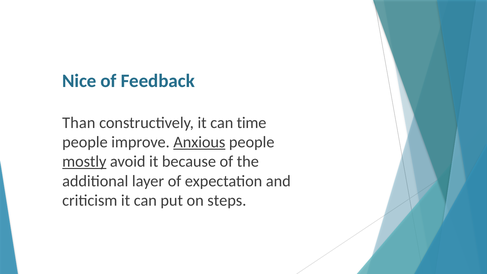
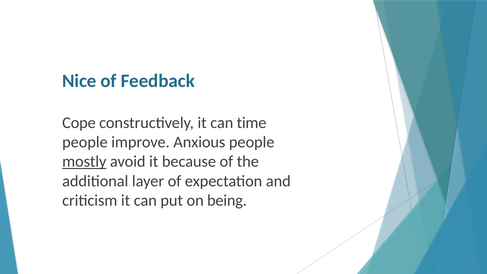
Than: Than -> Cope
Anxious underline: present -> none
steps: steps -> being
